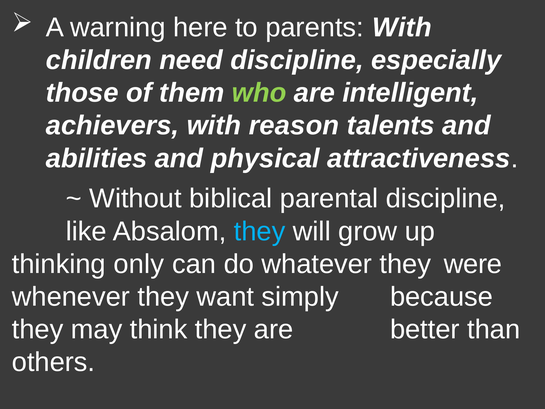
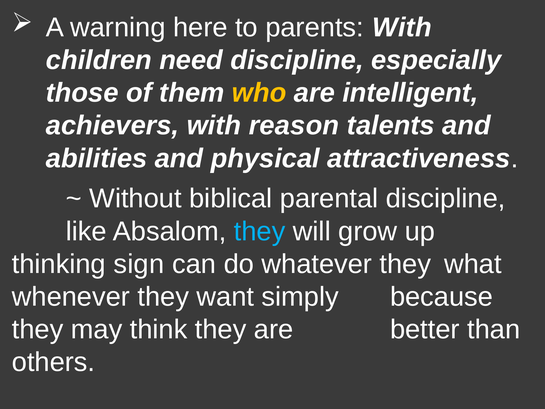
who colour: light green -> yellow
only: only -> sign
were: were -> what
